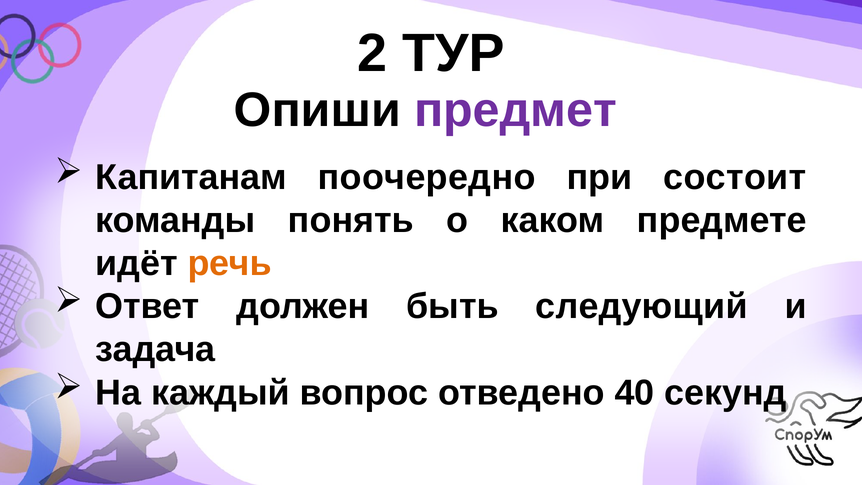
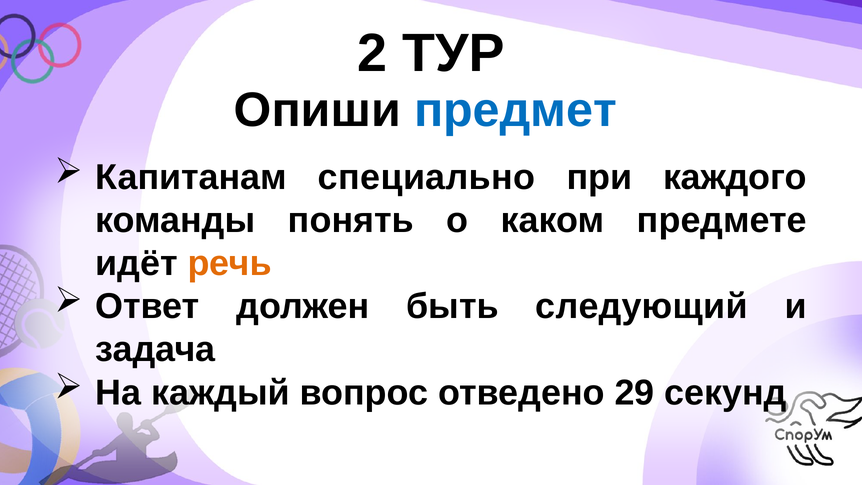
предмет colour: purple -> blue
поочередно: поочередно -> специально
состоит: состоит -> каждого
40: 40 -> 29
